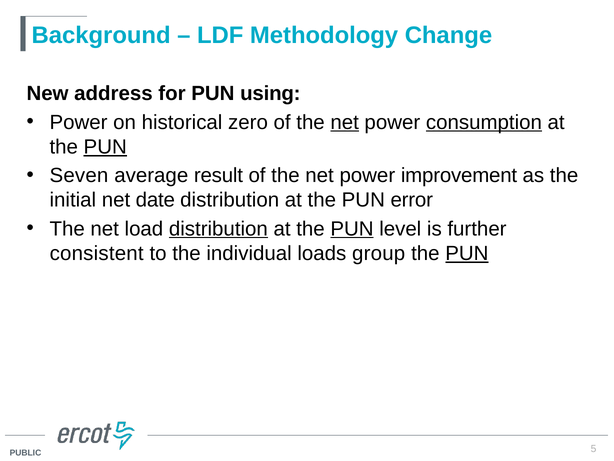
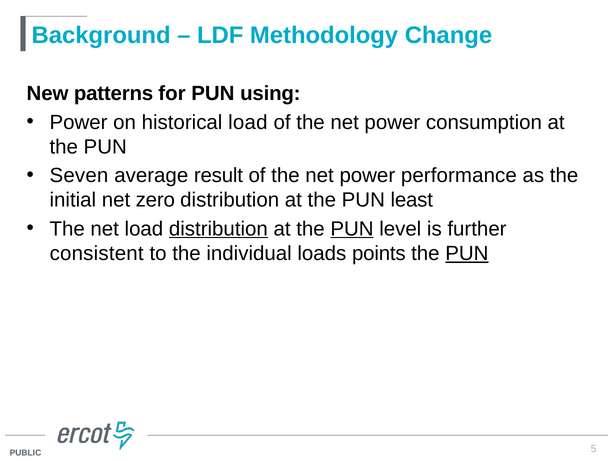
address: address -> patterns
historical zero: zero -> load
net at (345, 122) underline: present -> none
consumption underline: present -> none
PUN at (105, 147) underline: present -> none
improvement: improvement -> performance
date: date -> zero
error: error -> least
group: group -> points
